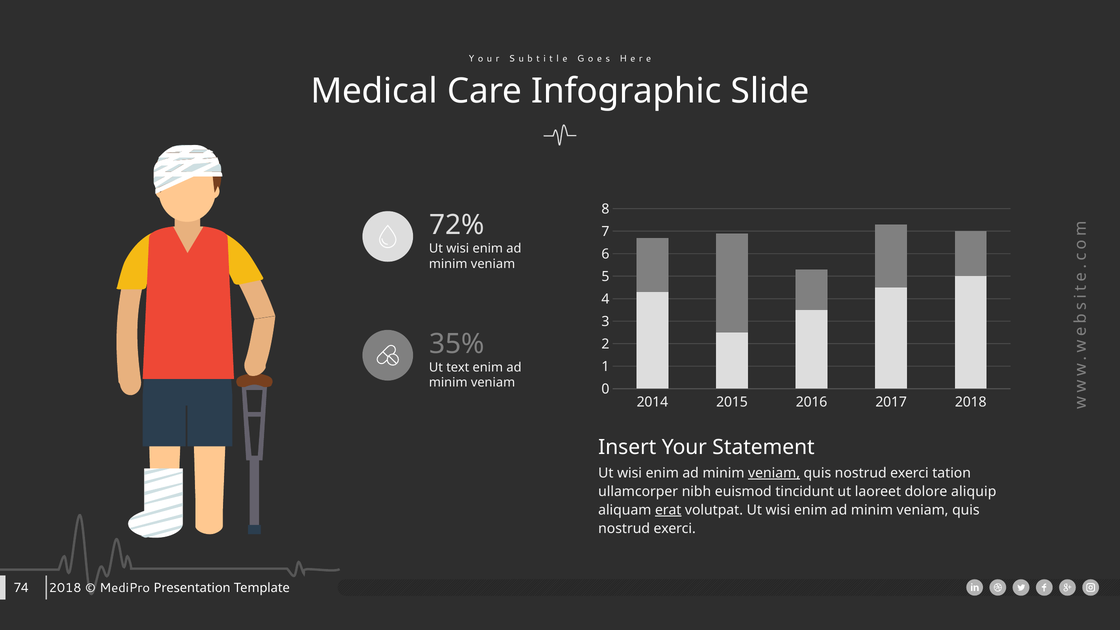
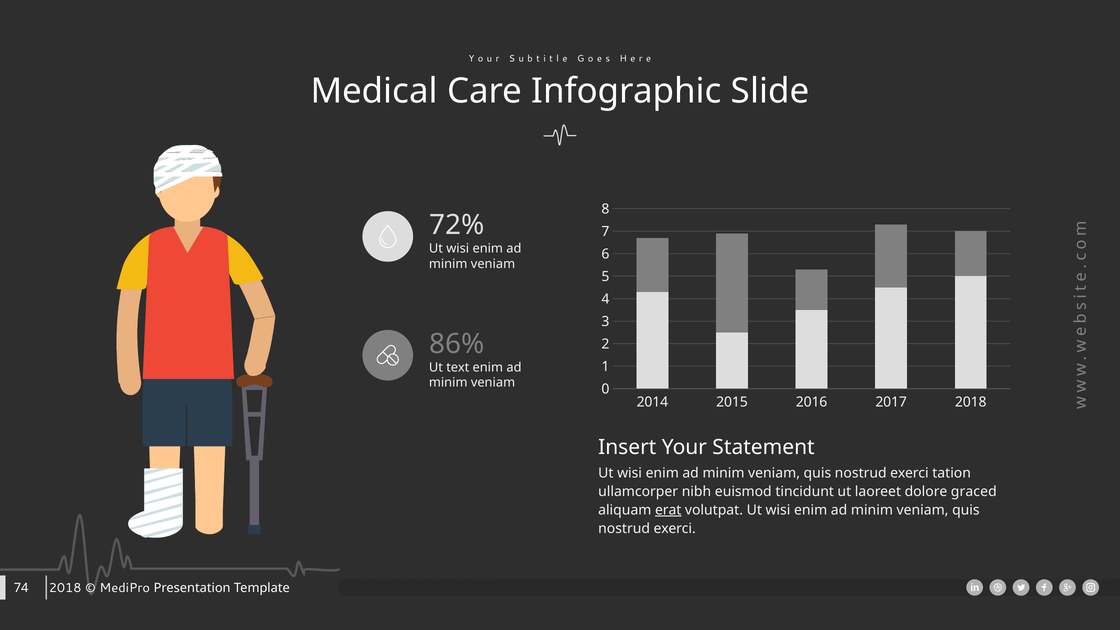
35%: 35% -> 86%
veniam at (774, 473) underline: present -> none
aliquip: aliquip -> graced
